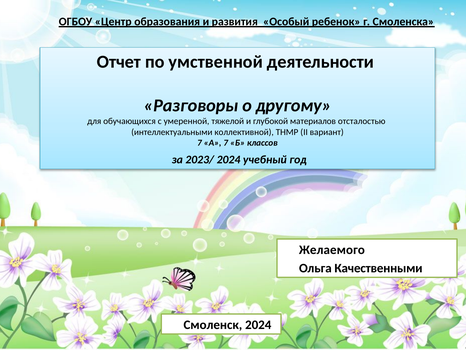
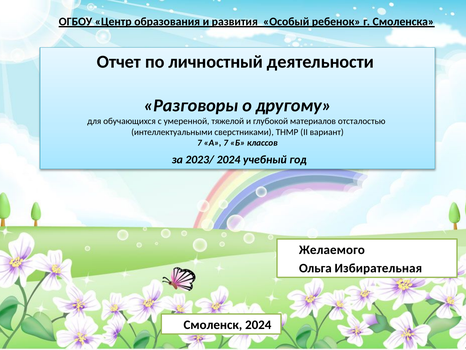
умственной: умственной -> личностный
коллективной: коллективной -> сверстниками
Качественными: Качественными -> Избирательная
